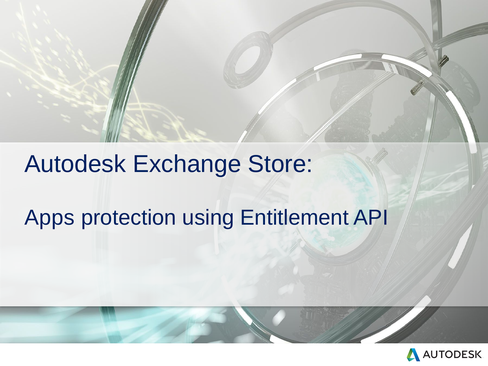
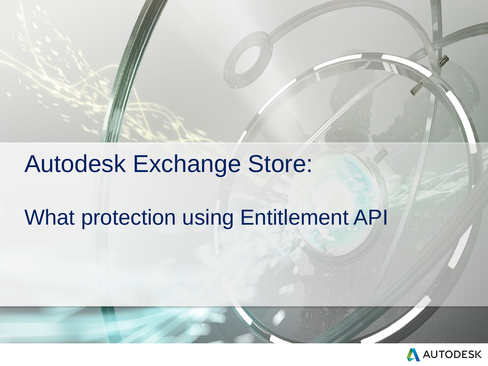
Apps: Apps -> What
